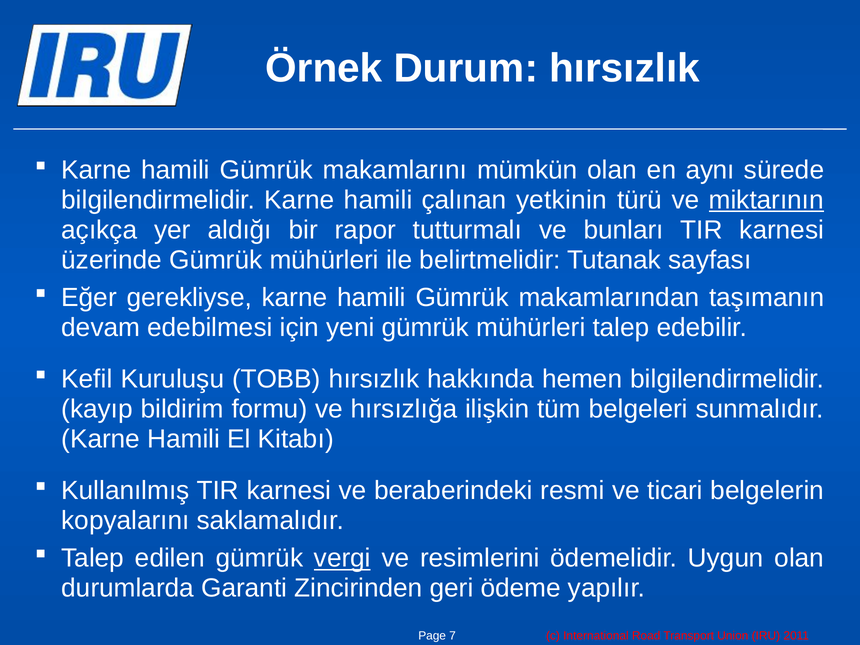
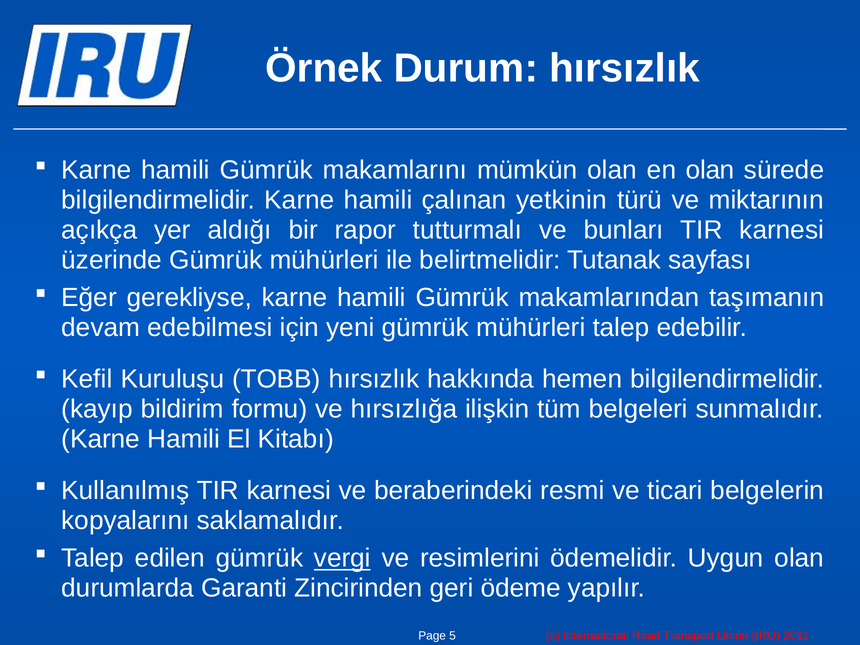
en aynı: aynı -> olan
miktarının underline: present -> none
7: 7 -> 5
